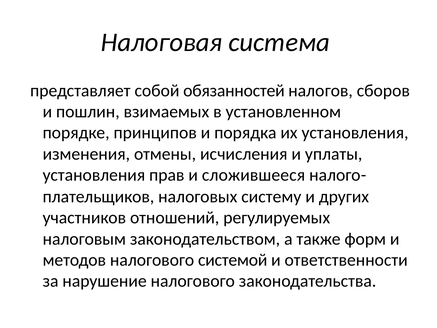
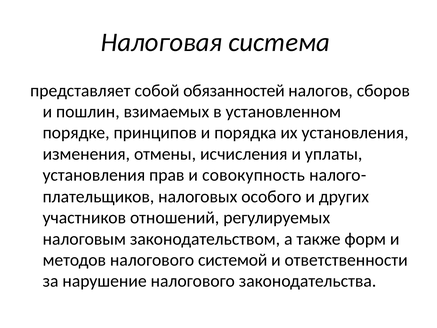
сложившееся: сложившееся -> совокупность
систему: систему -> особого
